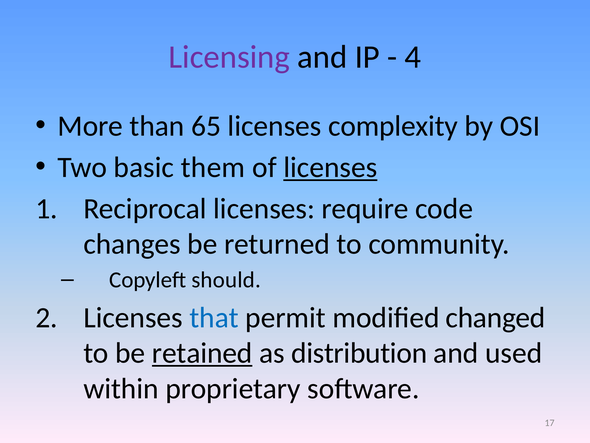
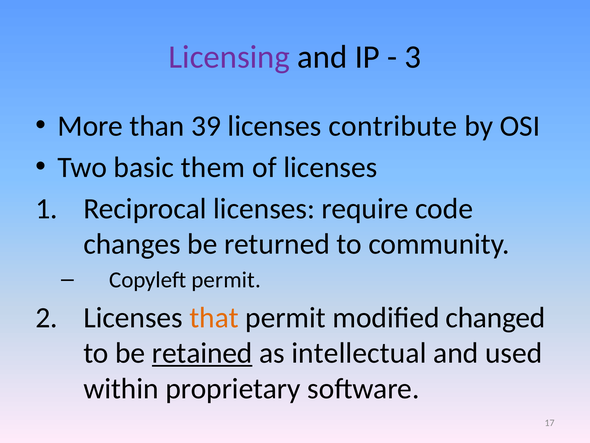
4: 4 -> 3
65: 65 -> 39
complexity: complexity -> contribute
licenses at (330, 167) underline: present -> none
Copyleft should: should -> permit
that colour: blue -> orange
distribution: distribution -> intellectual
